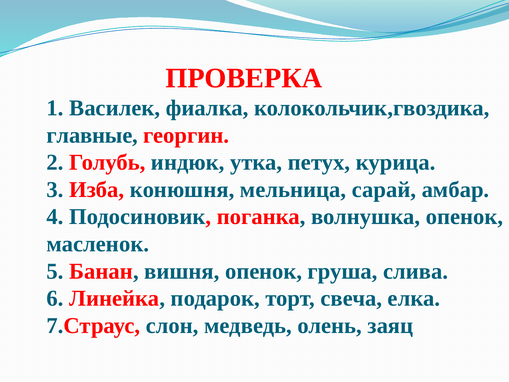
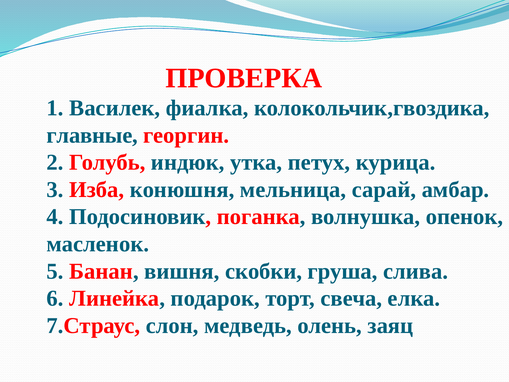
вишня опенок: опенок -> скобки
